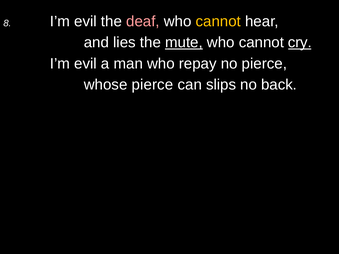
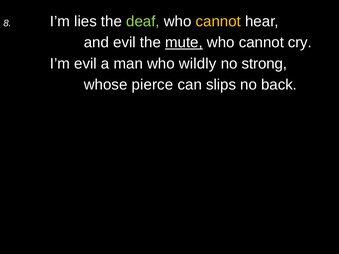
8 I’m evil: evil -> lies
deaf colour: pink -> light green
and lies: lies -> evil
cry underline: present -> none
repay: repay -> wildly
no pierce: pierce -> strong
